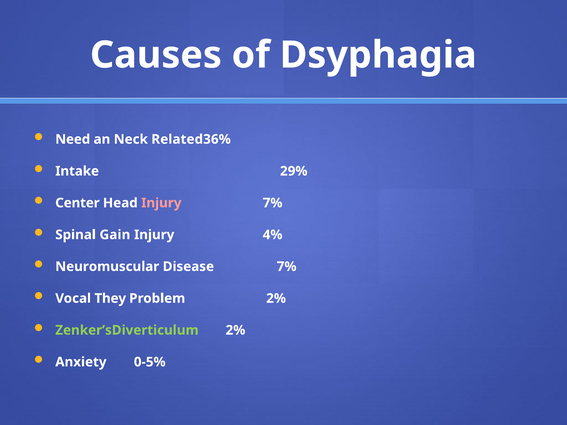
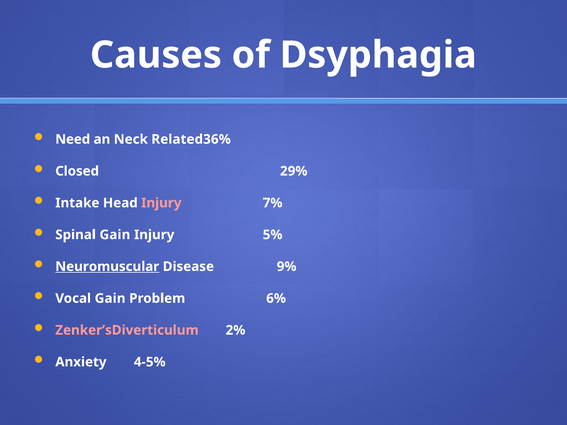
Intake: Intake -> Closed
Center: Center -> Intake
4%: 4% -> 5%
Neuromuscular underline: none -> present
Disease 7%: 7% -> 9%
Vocal They: They -> Gain
Problem 2%: 2% -> 6%
Zenker’sDiverticulum colour: light green -> pink
0-5%: 0-5% -> 4-5%
